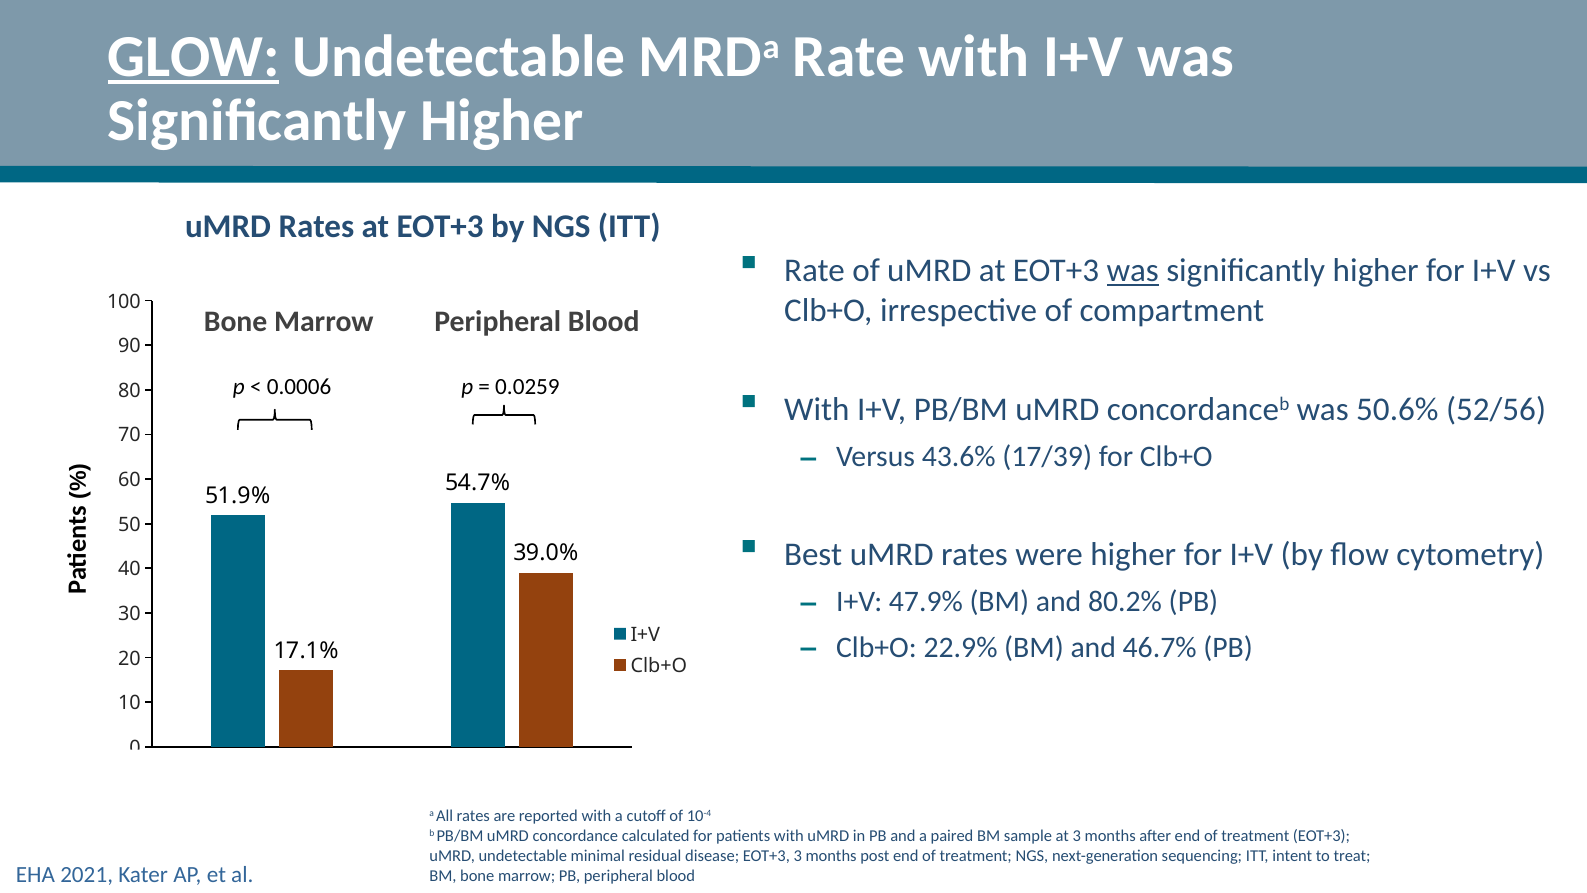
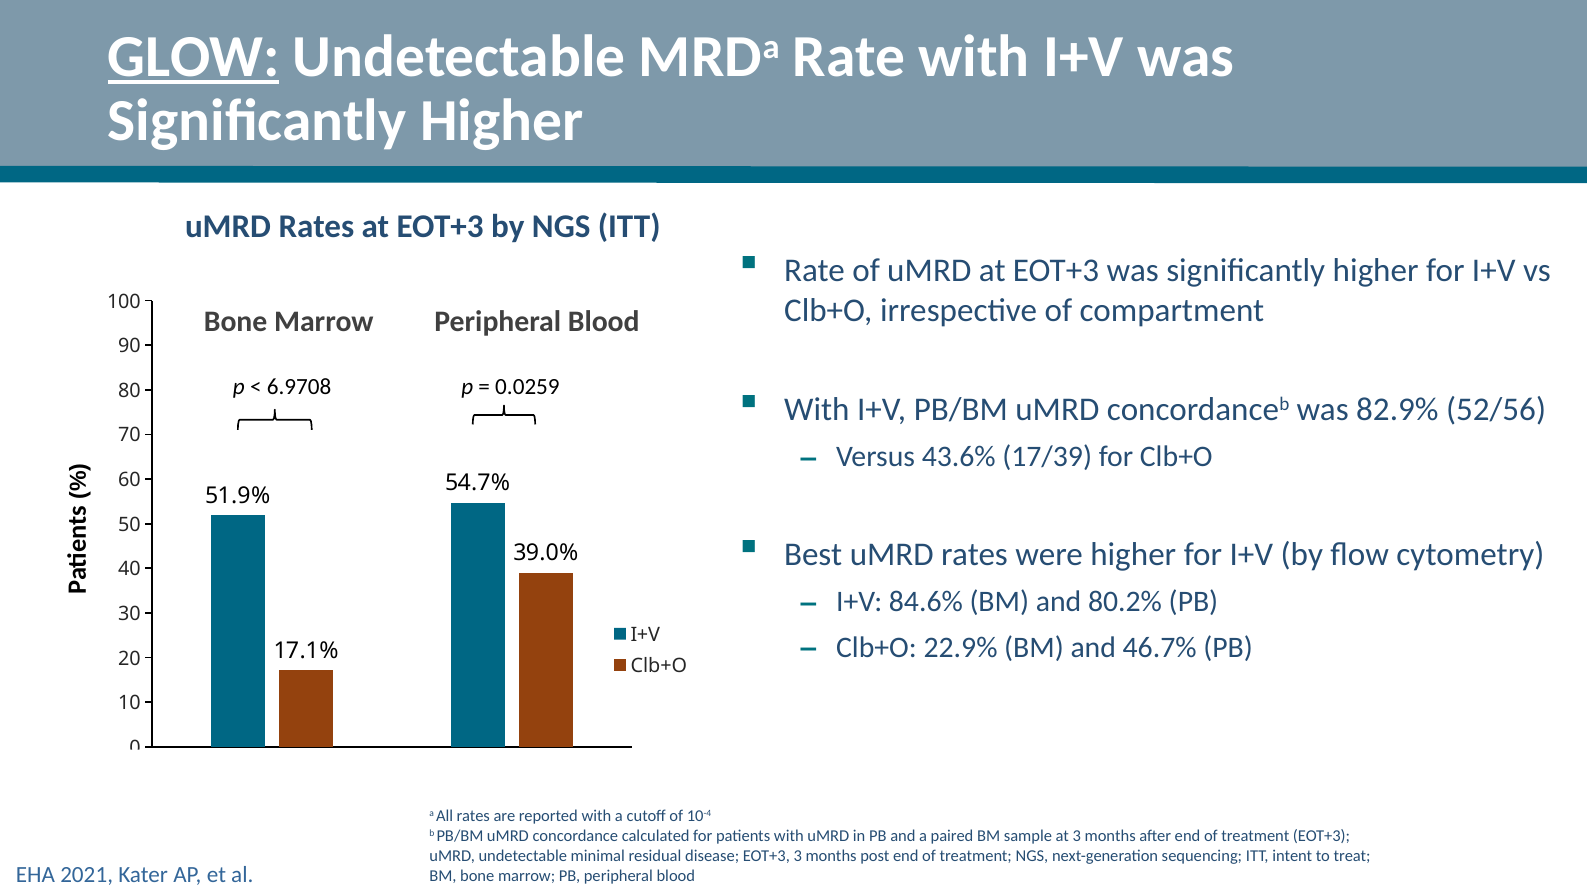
was at (1133, 270) underline: present -> none
0.0006: 0.0006 -> 6.9708
50.6%: 50.6% -> 82.9%
47.9%: 47.9% -> 84.6%
